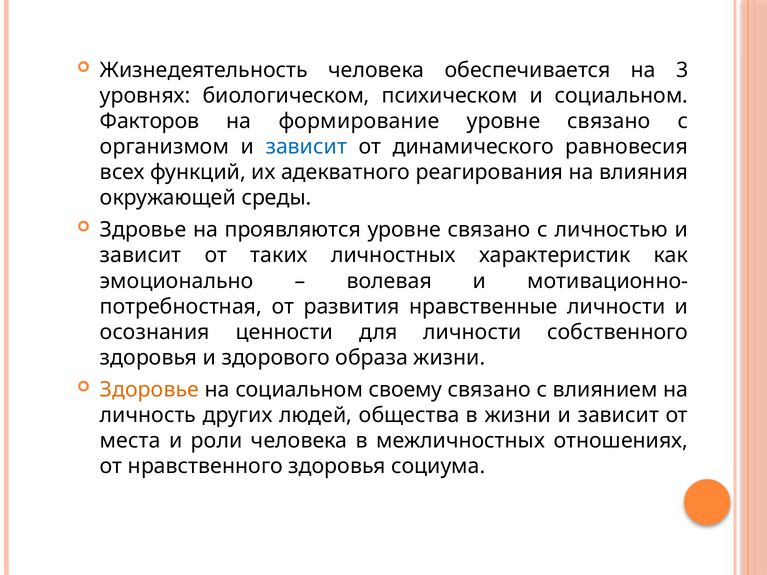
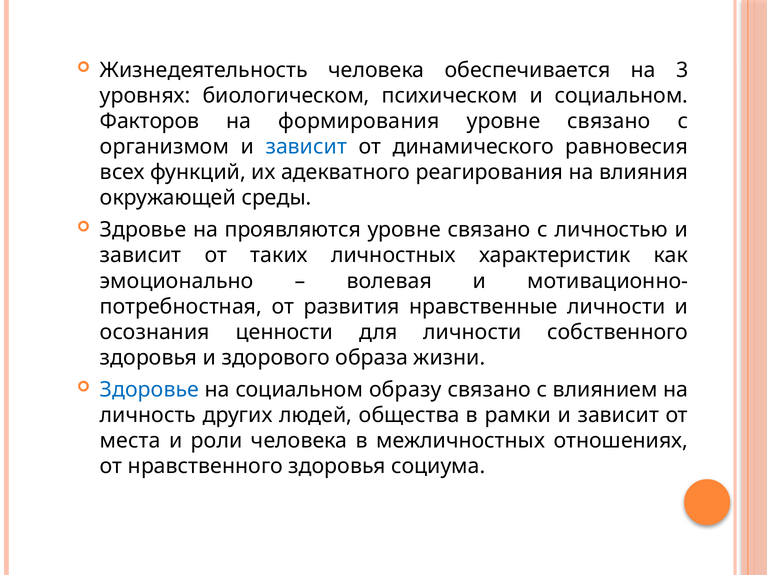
формирование: формирование -> формирования
Здоровье colour: orange -> blue
своему: своему -> образу
в жизни: жизни -> рамки
